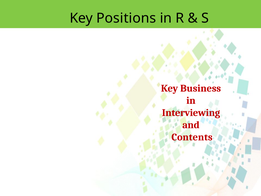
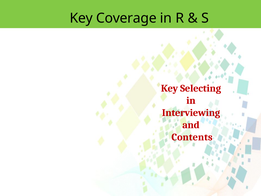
Positions: Positions -> Coverage
Business: Business -> Selecting
